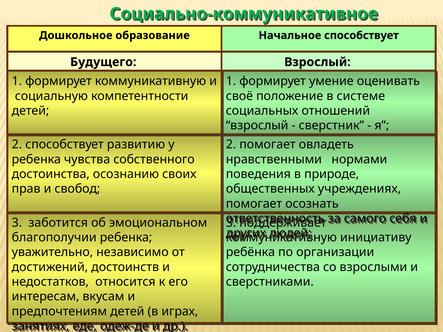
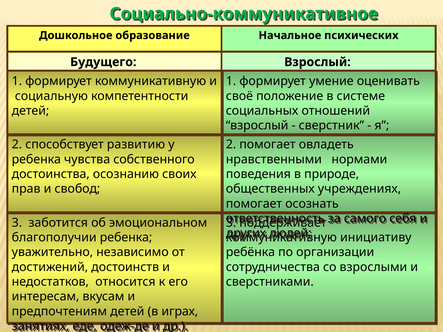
способствует at (361, 35): способствует -> психических
